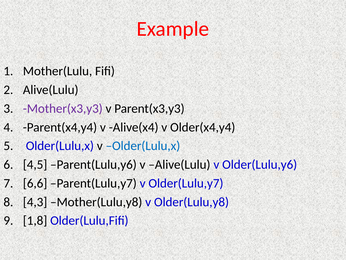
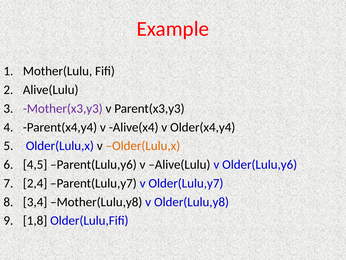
Older(Lulu,x at (143, 146) colour: blue -> orange
6,6: 6,6 -> 2,4
4,3: 4,3 -> 3,4
